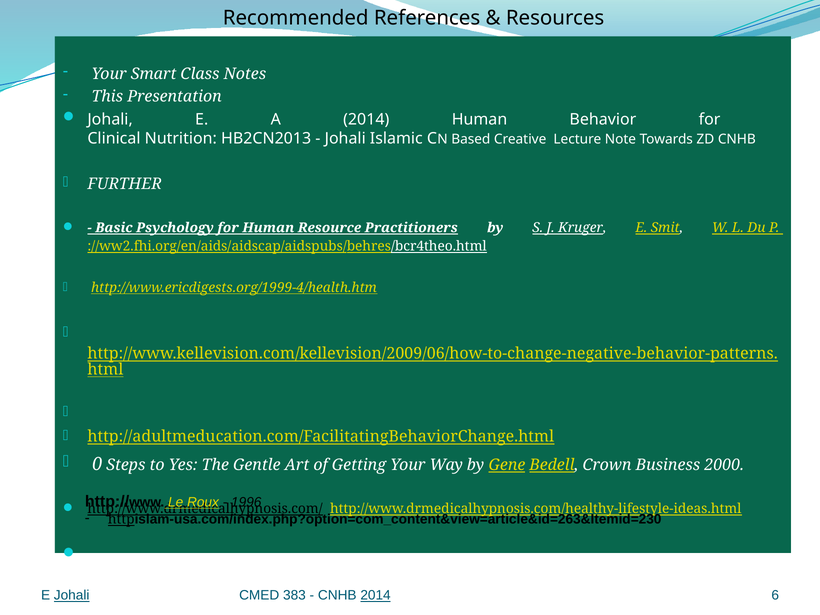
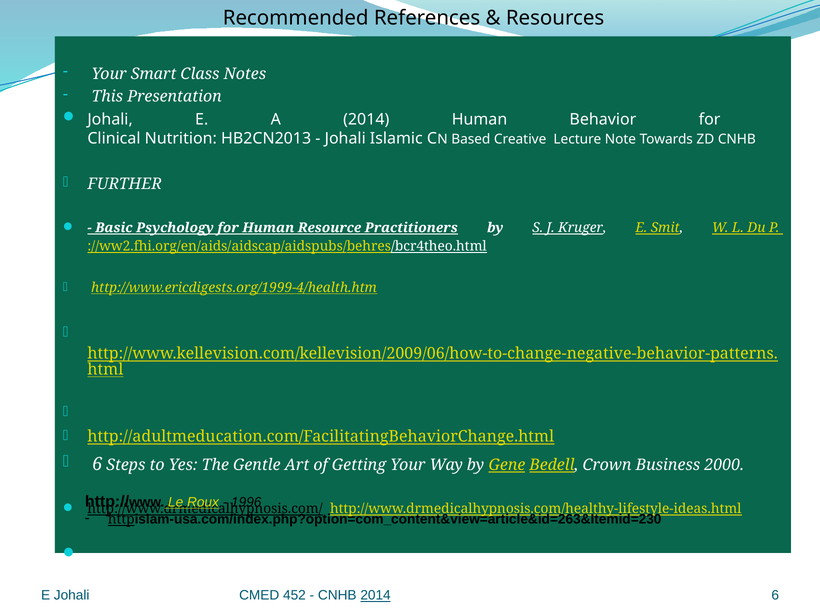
0 at (97, 464): 0 -> 6
Johali at (72, 595) underline: present -> none
383: 383 -> 452
